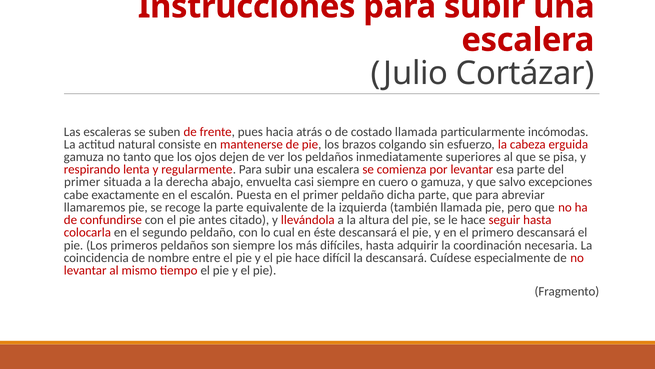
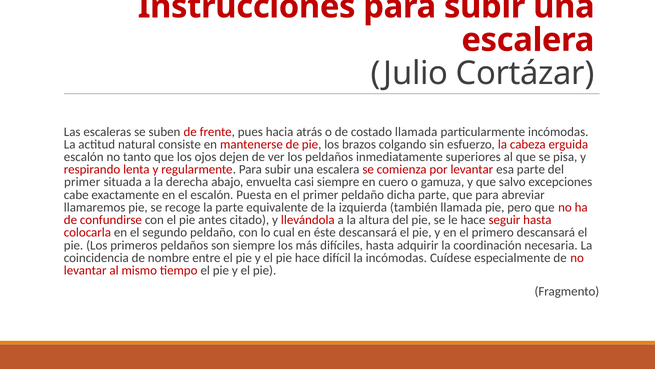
gamuza at (84, 157): gamuza -> escalón
la descansará: descansará -> incómodas
